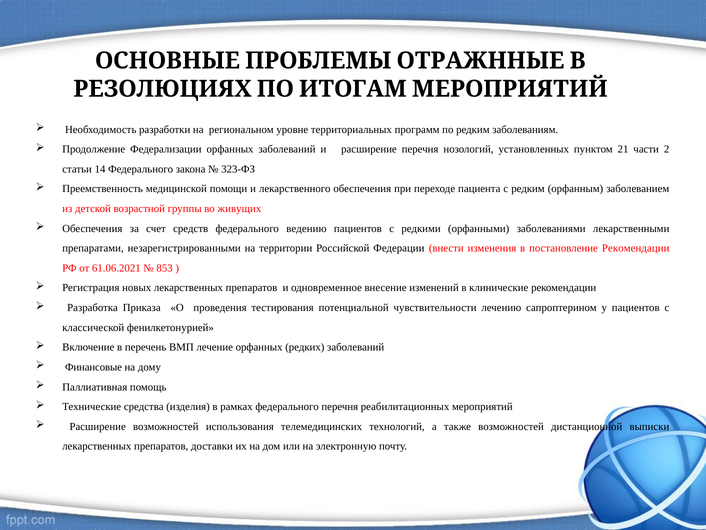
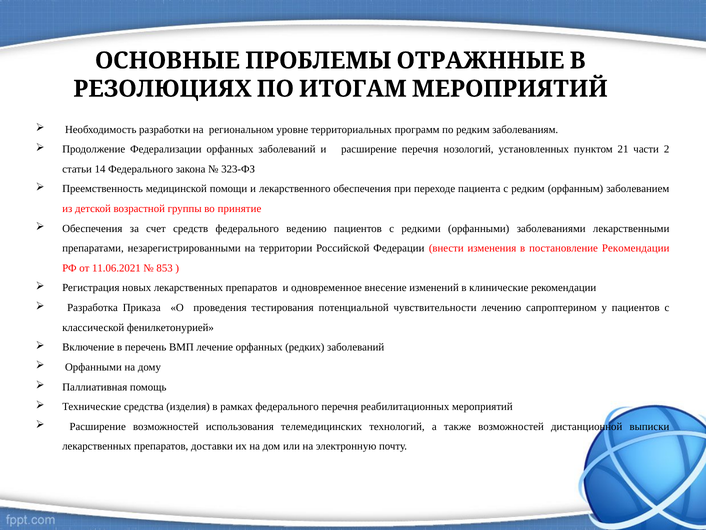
живущих: живущих -> принятие
61.06.2021: 61.06.2021 -> 11.06.2021
Финансовые at (93, 367): Финансовые -> Орфанными
